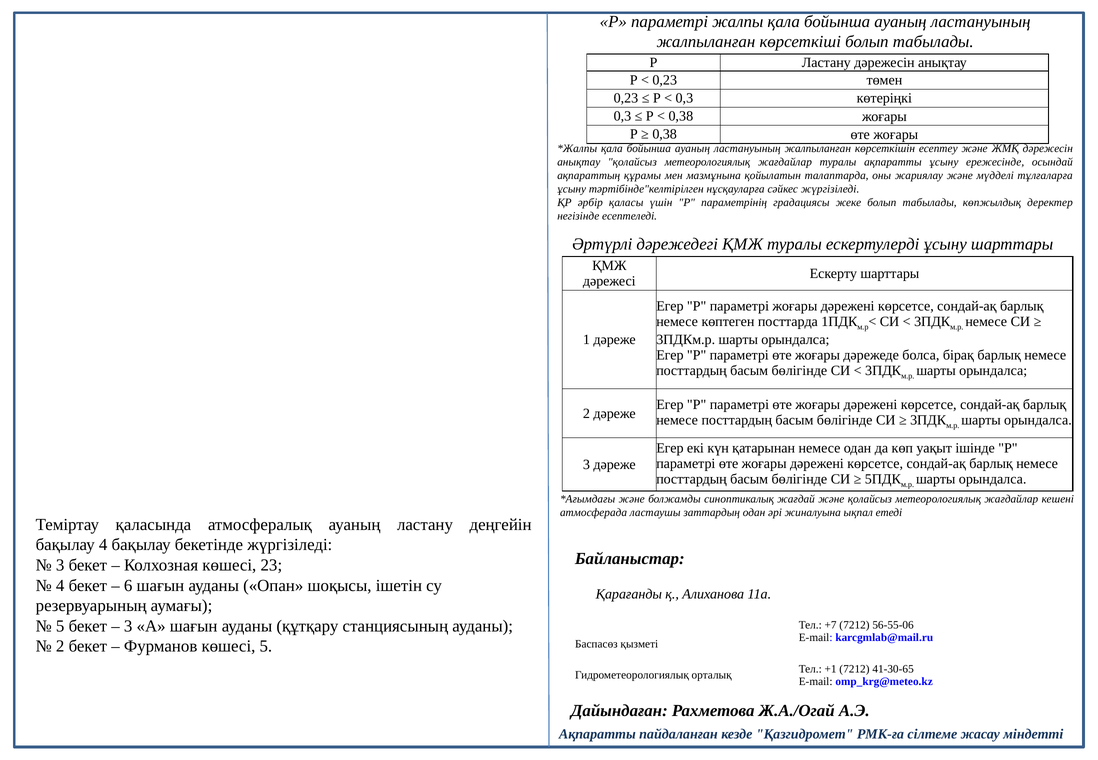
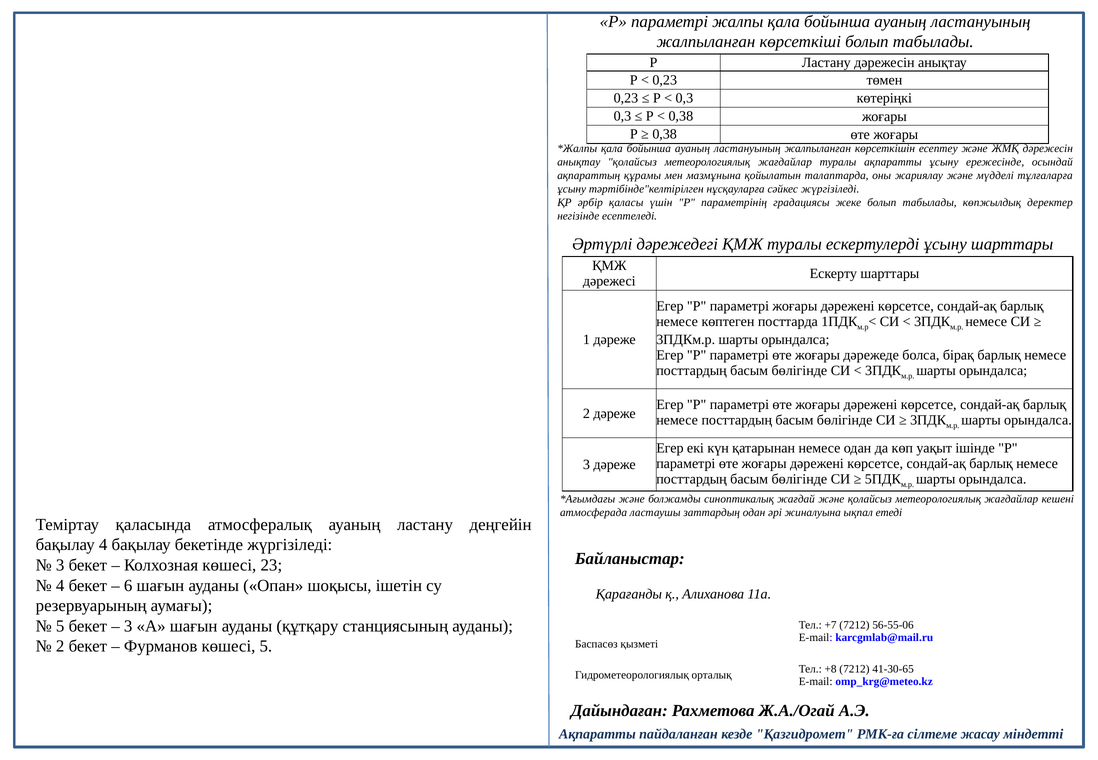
+1: +1 -> +8
